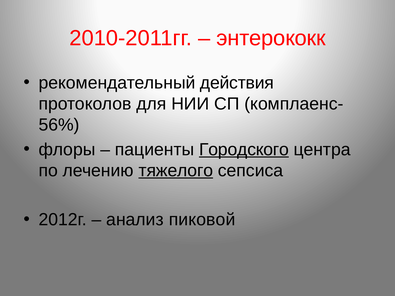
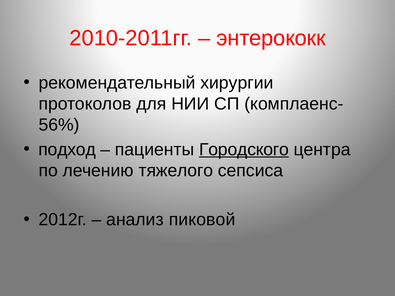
действия: действия -> хирургии
флоры: флоры -> подход
тяжелого underline: present -> none
